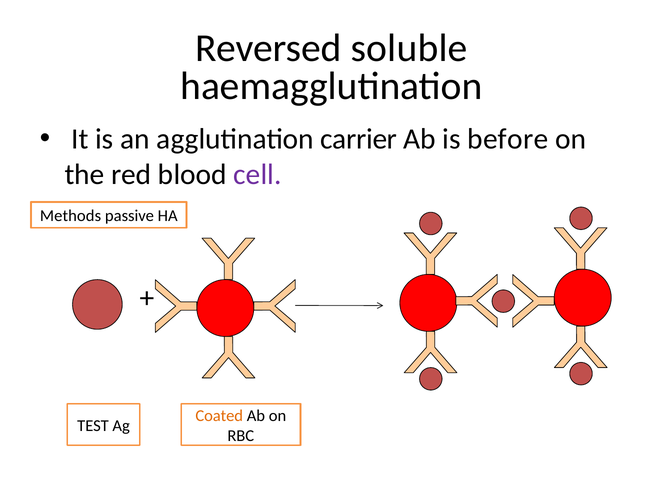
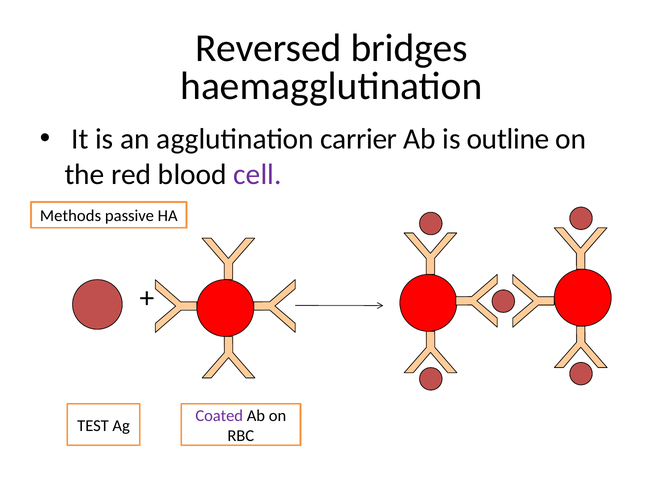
soluble: soluble -> bridges
before: before -> outline
Coated colour: orange -> purple
